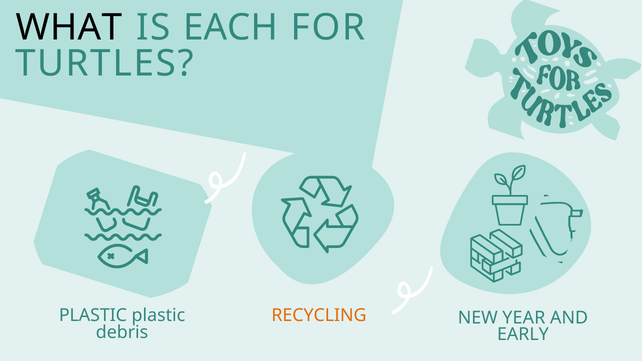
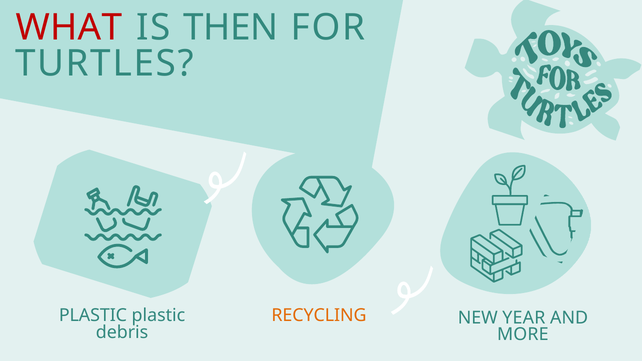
WHAT colour: black -> red
EACH: EACH -> THEN
EARLY: EARLY -> MORE
